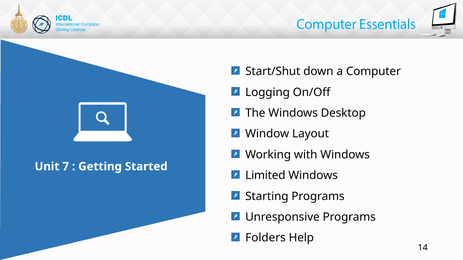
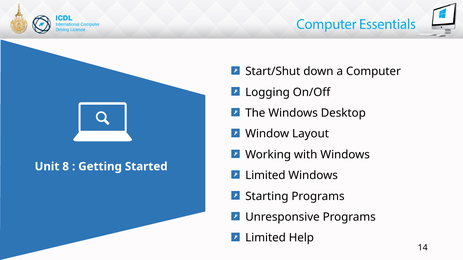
7: 7 -> 8
Folders at (265, 238): Folders -> Limited
